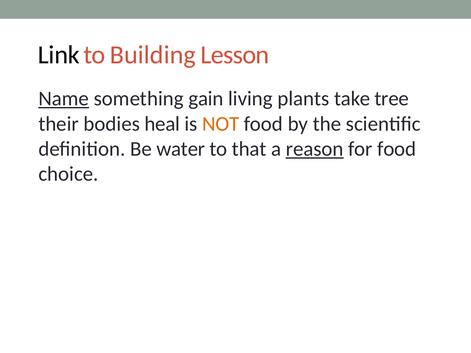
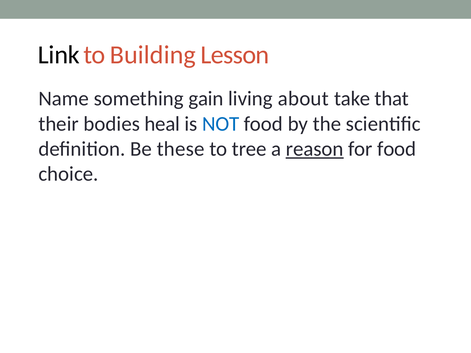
Name underline: present -> none
plants: plants -> about
tree: tree -> that
NOT colour: orange -> blue
water: water -> these
that: that -> tree
